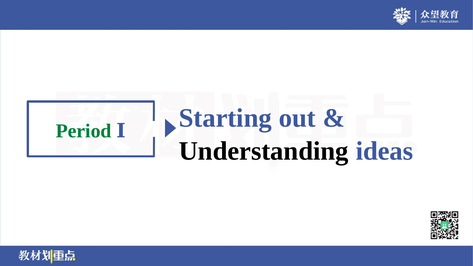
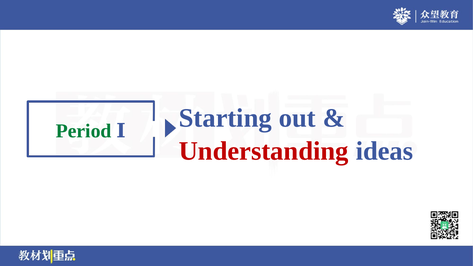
Understanding colour: black -> red
